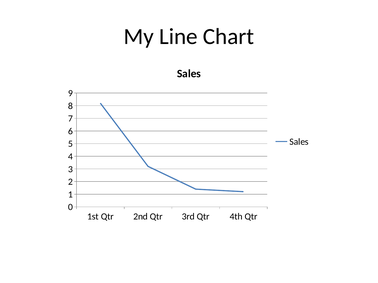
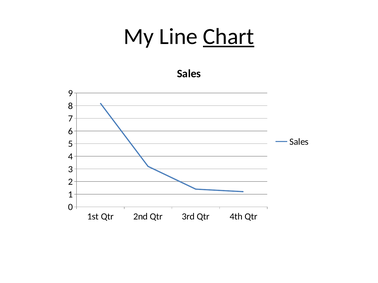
Chart underline: none -> present
